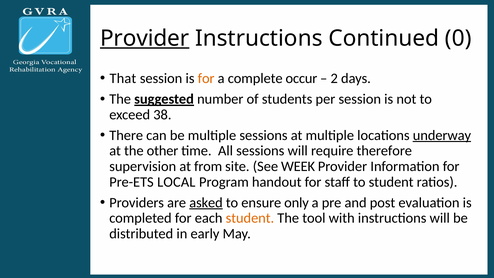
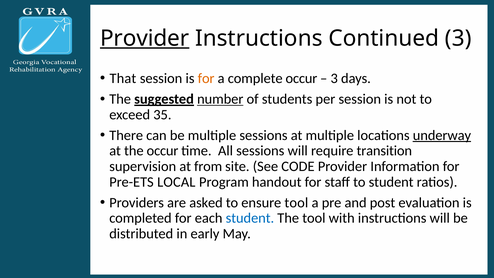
Continued 0: 0 -> 3
2 at (334, 78): 2 -> 3
number underline: none -> present
38: 38 -> 35
the other: other -> occur
therefore: therefore -> transition
WEEK: WEEK -> CODE
asked underline: present -> none
ensure only: only -> tool
student at (250, 218) colour: orange -> blue
